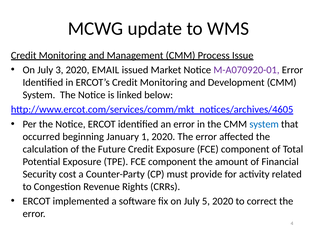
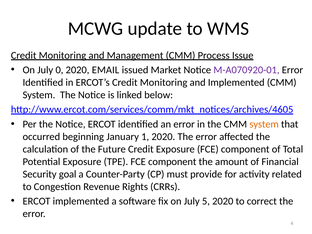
3: 3 -> 0
and Development: Development -> Implemented
system at (264, 124) colour: blue -> orange
cost: cost -> goal
